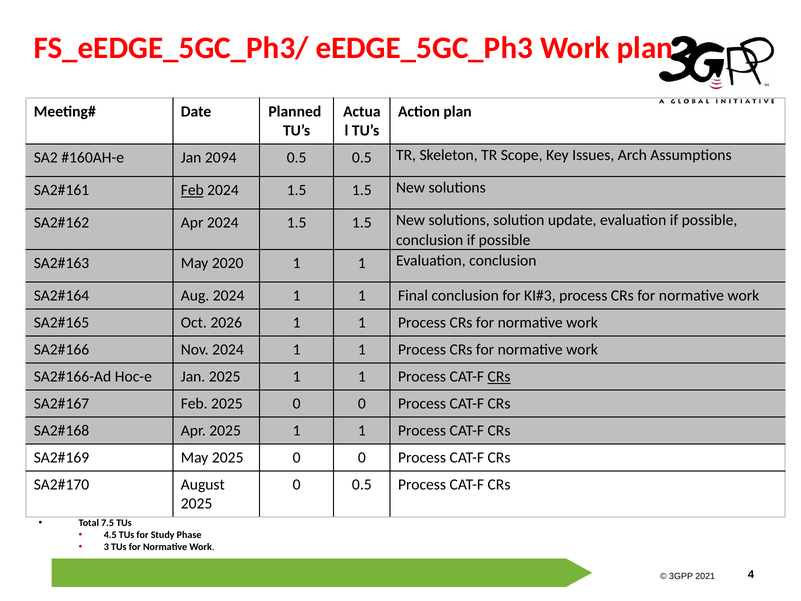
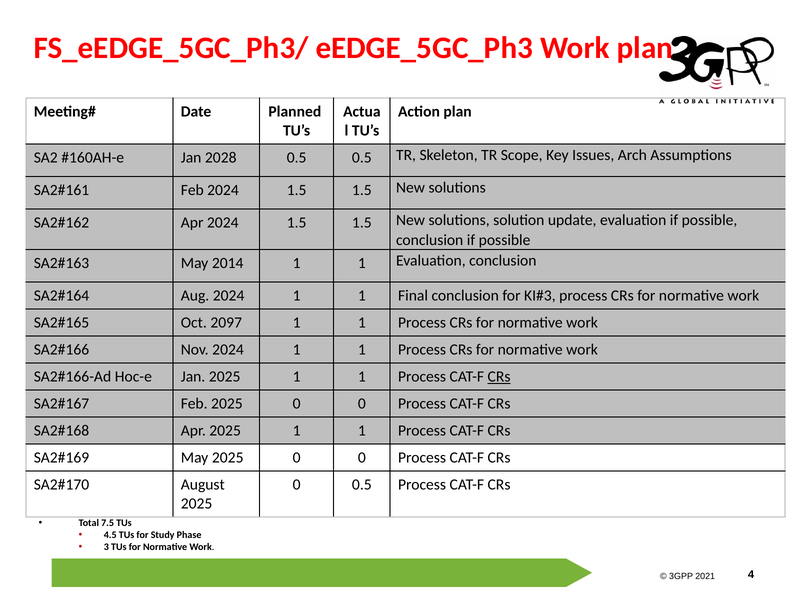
2094: 2094 -> 2028
Feb at (192, 190) underline: present -> none
2020: 2020 -> 2014
2026: 2026 -> 2097
